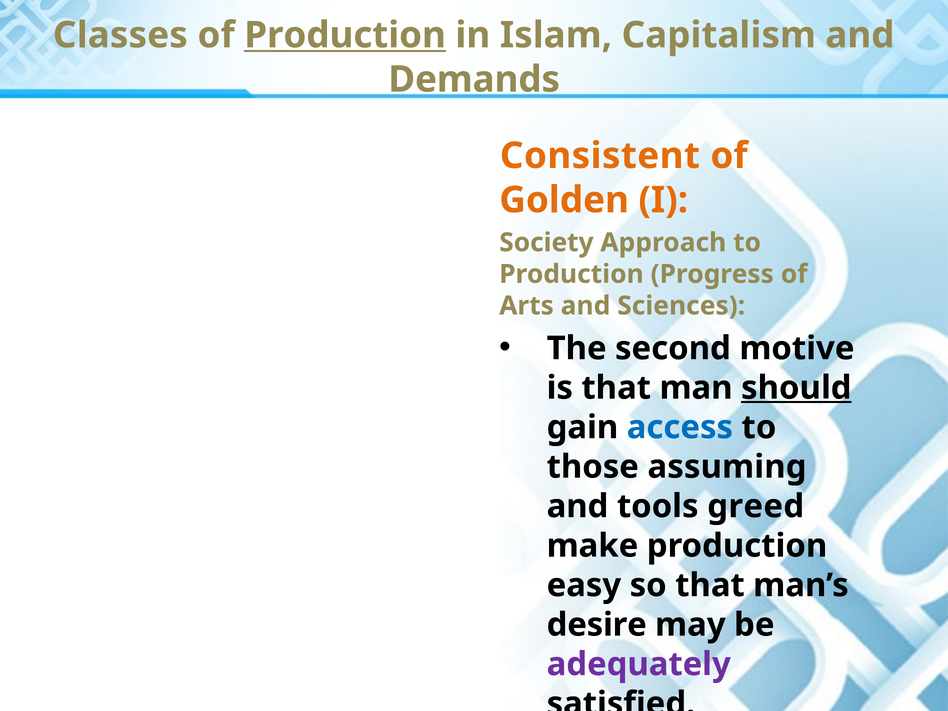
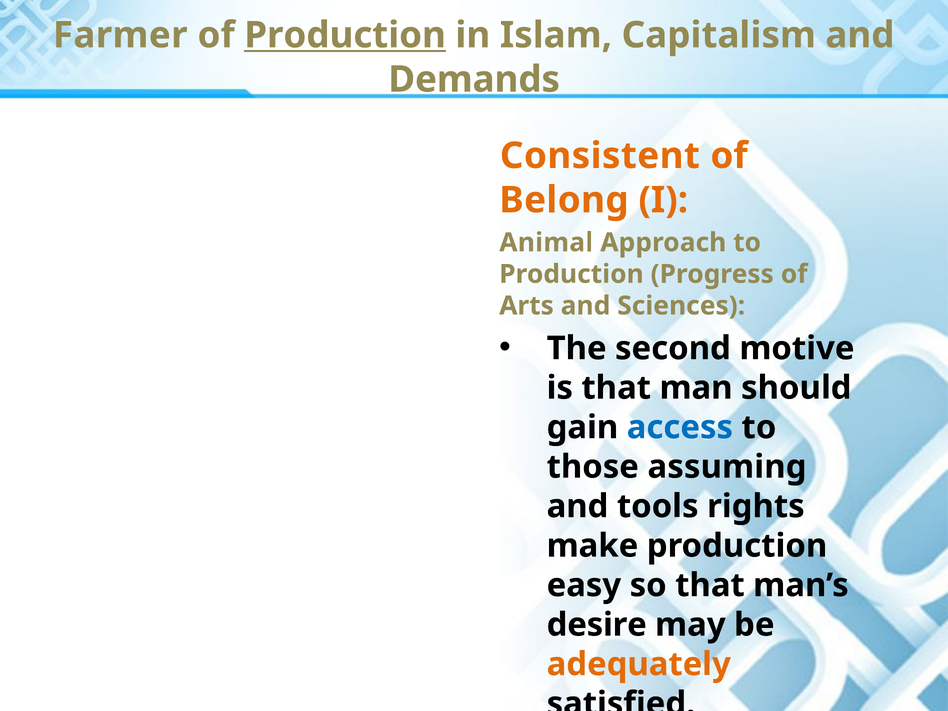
Classes: Classes -> Farmer
Golden: Golden -> Belong
Society: Society -> Animal
should underline: present -> none
greed: greed -> rights
adequately colour: purple -> orange
